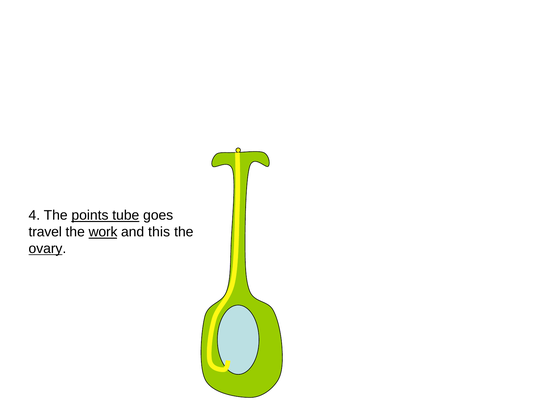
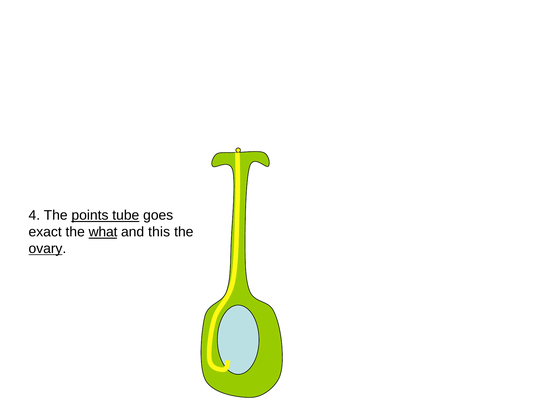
travel: travel -> exact
work: work -> what
